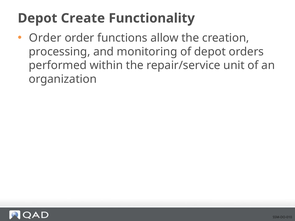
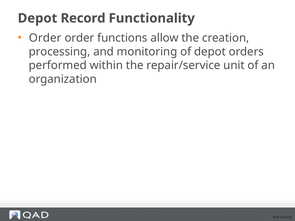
Create: Create -> Record
